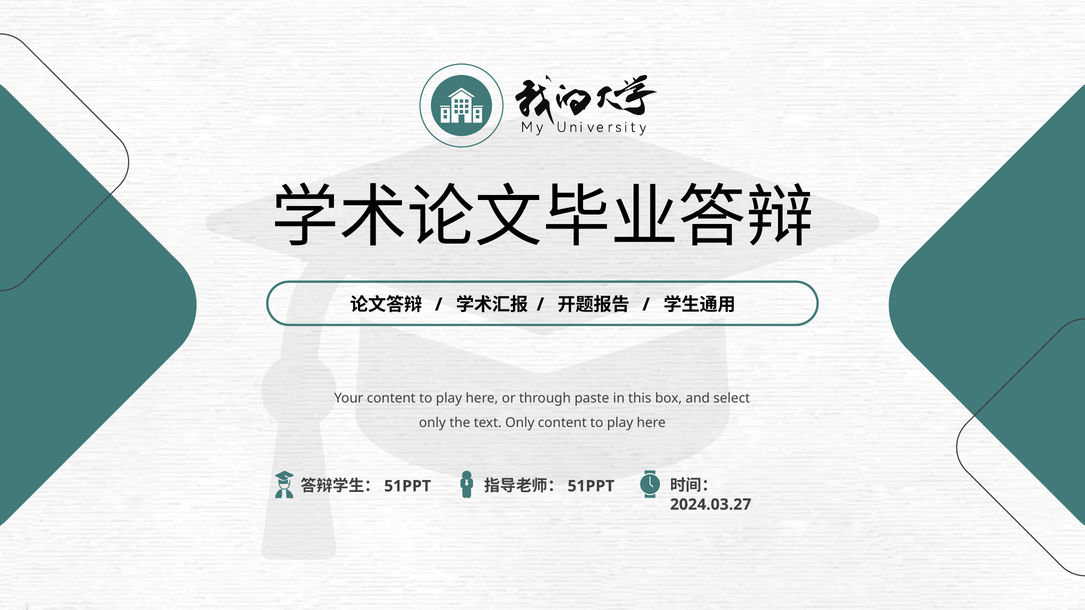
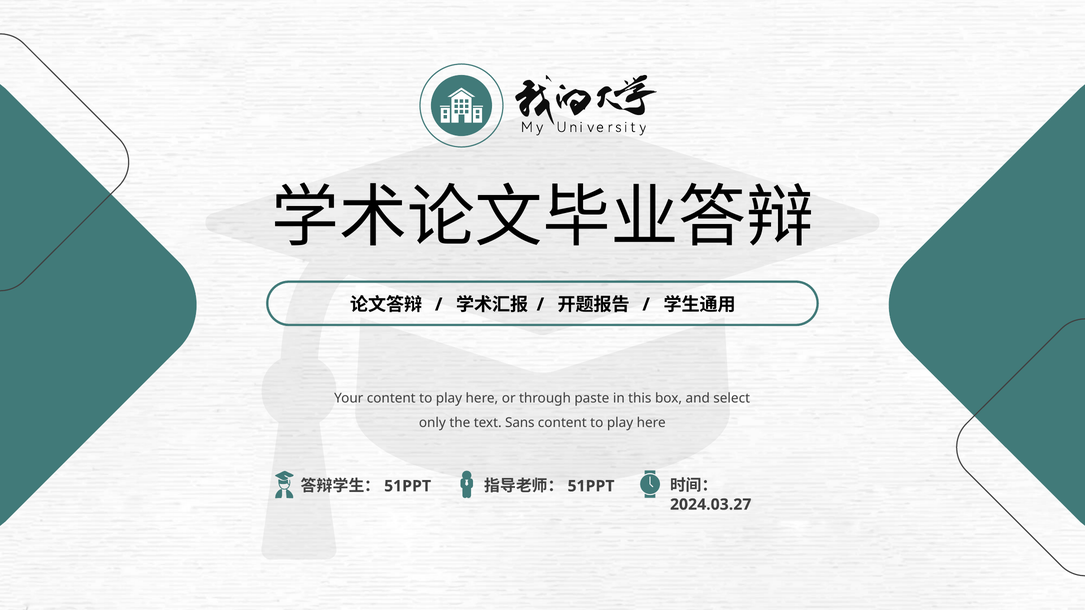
text Only: Only -> Sans
